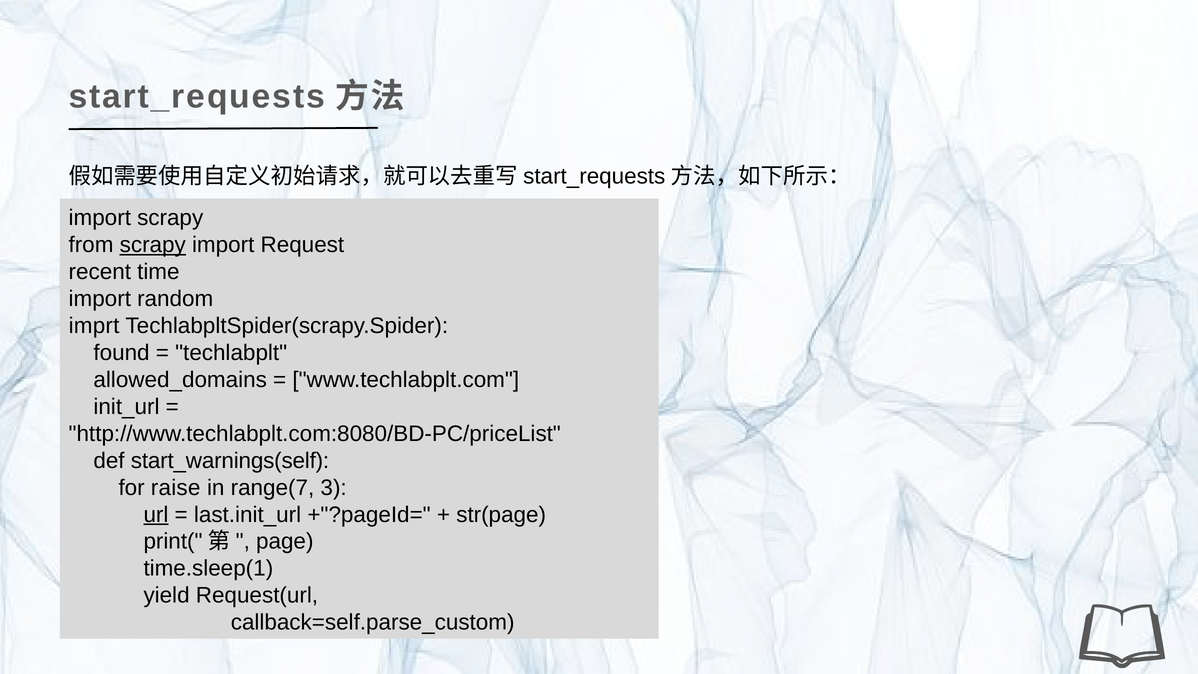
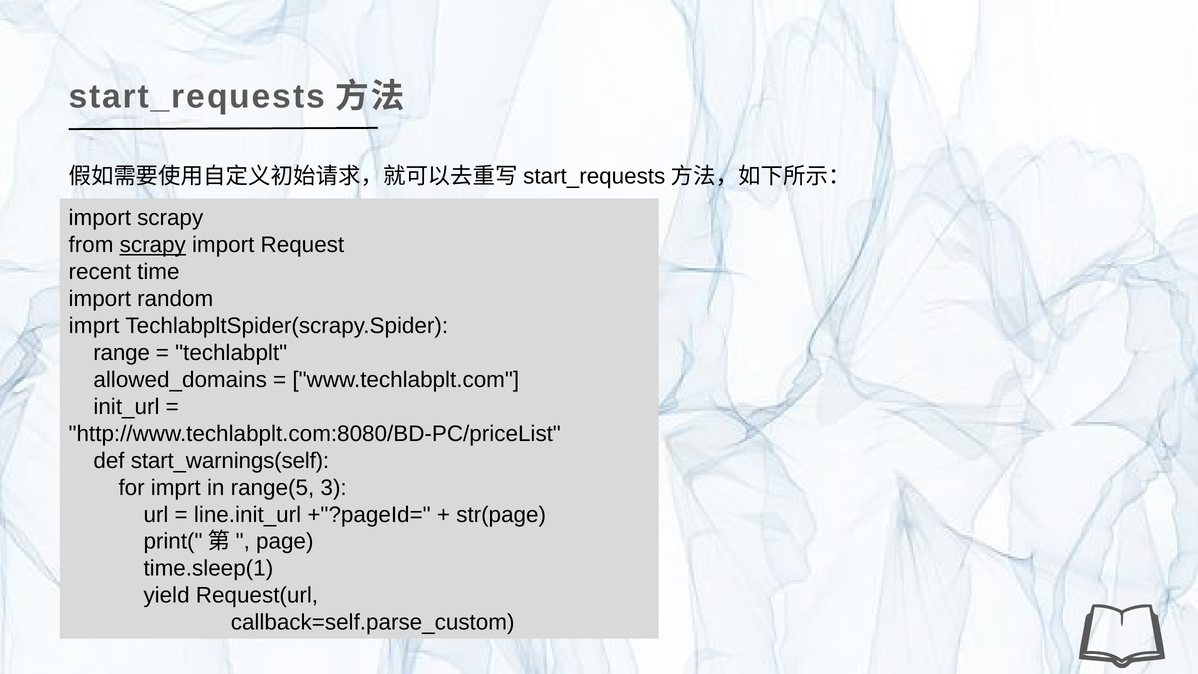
found: found -> range
for raise: raise -> imprt
range(7: range(7 -> range(5
url underline: present -> none
last.init_url: last.init_url -> line.init_url
